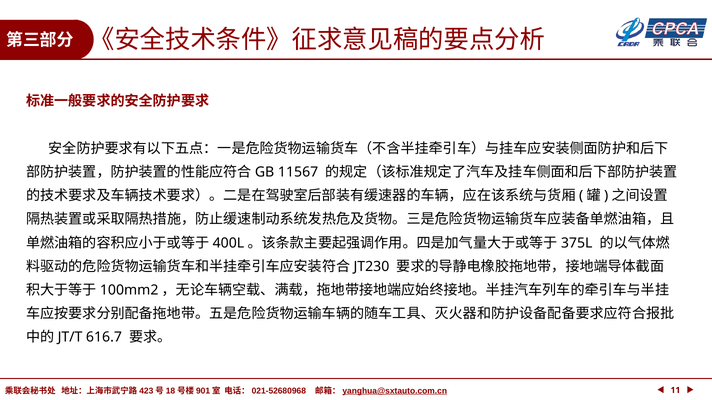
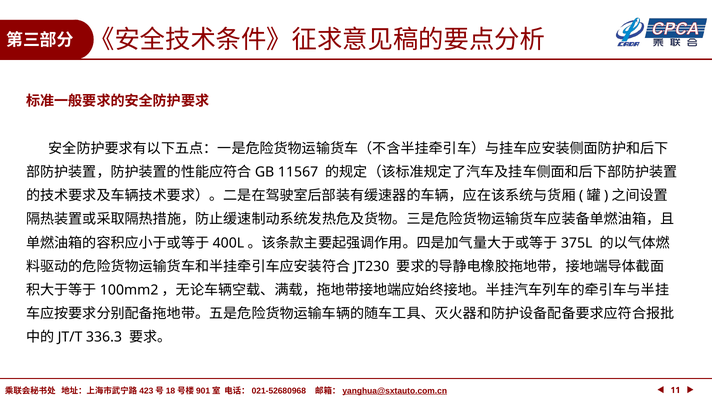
616.7: 616.7 -> 336.3
